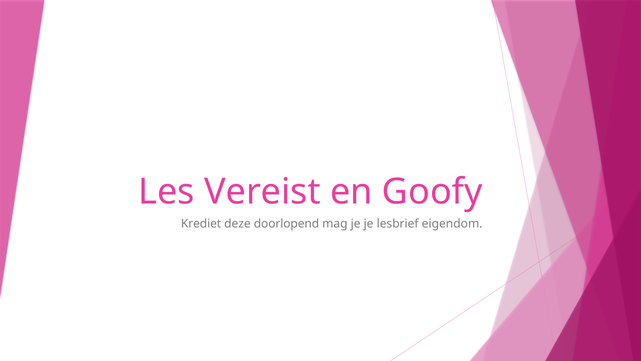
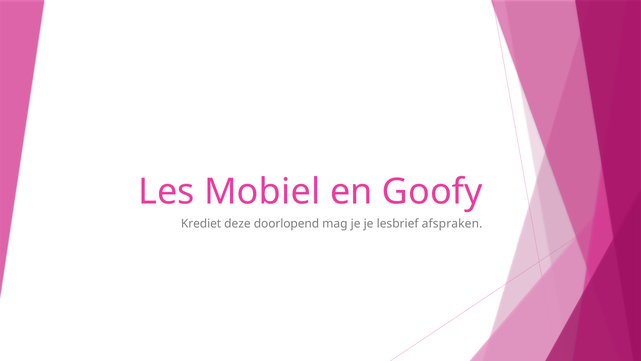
Vereist: Vereist -> Mobiel
eigendom: eigendom -> afspraken
